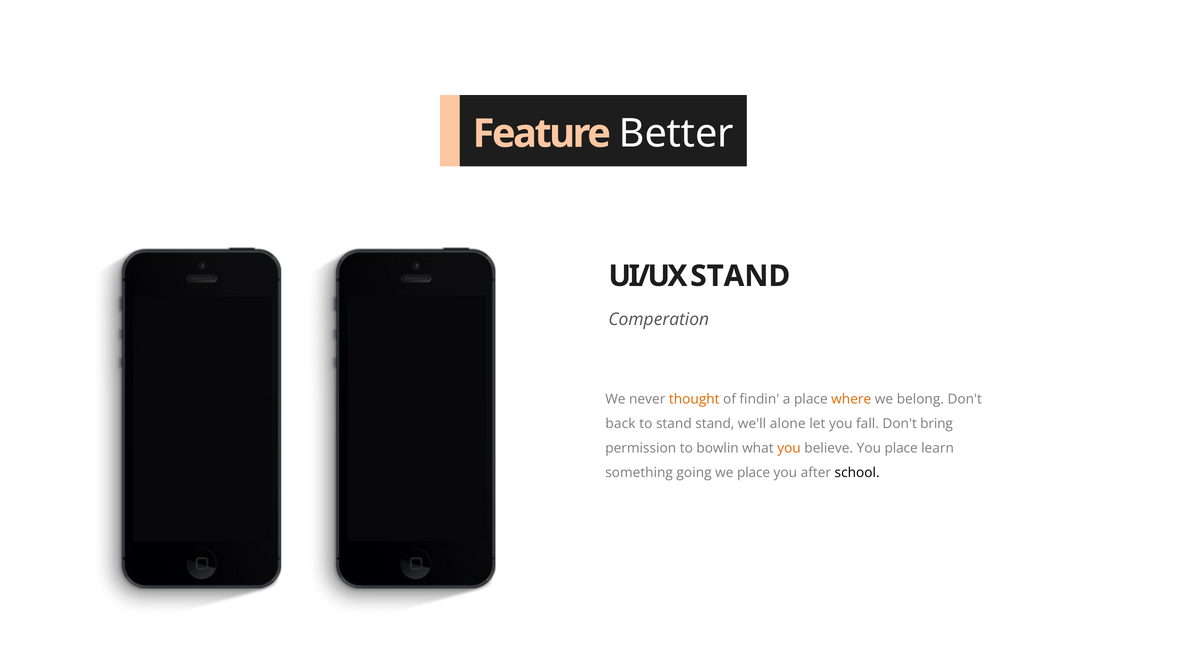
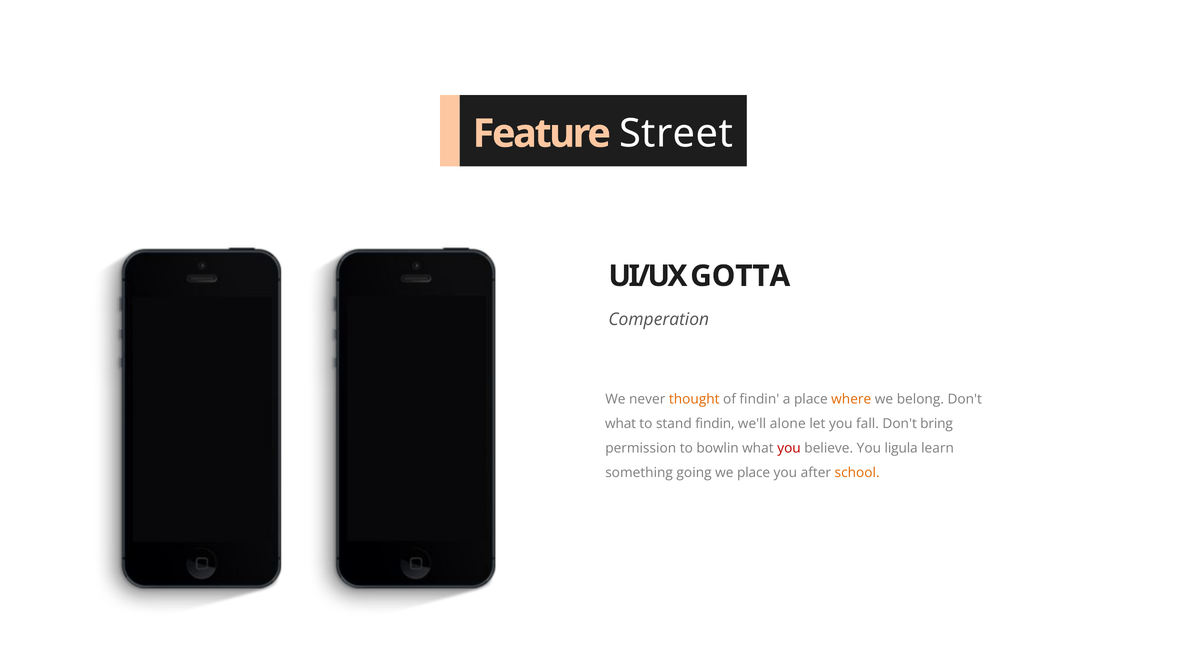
Better: Better -> Street
UI/UX STAND: STAND -> GOTTA
back at (620, 424): back -> what
stand stand: stand -> findin
you at (789, 448) colour: orange -> red
You place: place -> ligula
school colour: black -> orange
